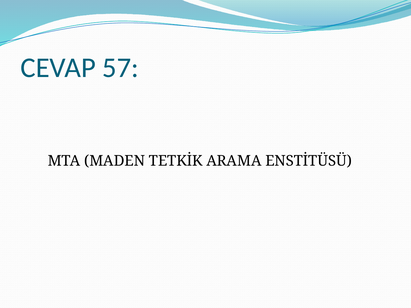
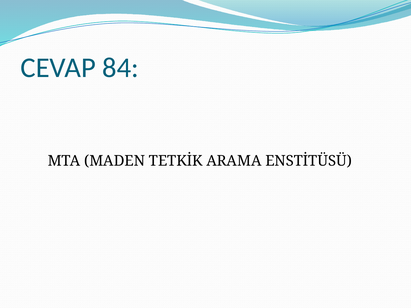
57: 57 -> 84
